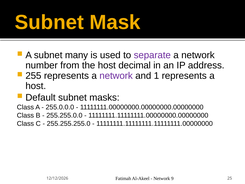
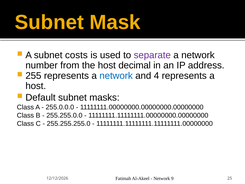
many: many -> costs
network at (116, 76) colour: purple -> blue
1: 1 -> 4
